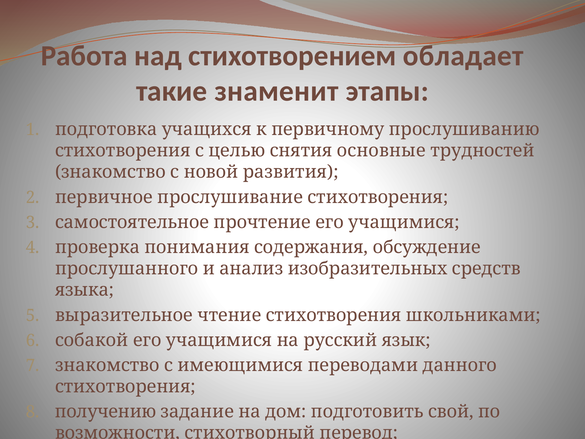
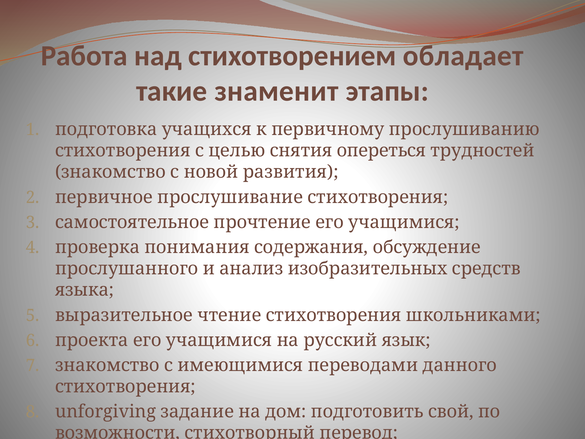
основные: основные -> опереться
собакой at (92, 340): собакой -> проекта
получению: получению -> unforgiving
